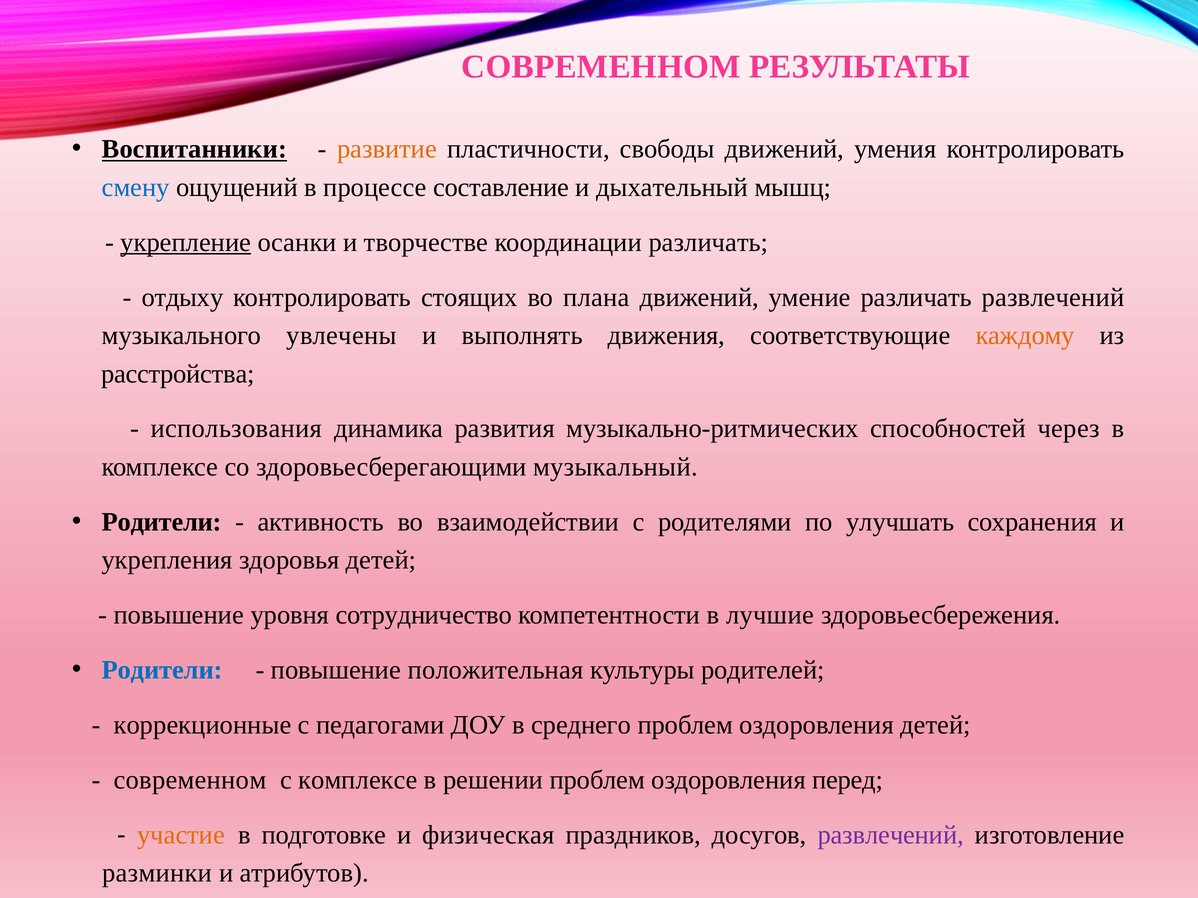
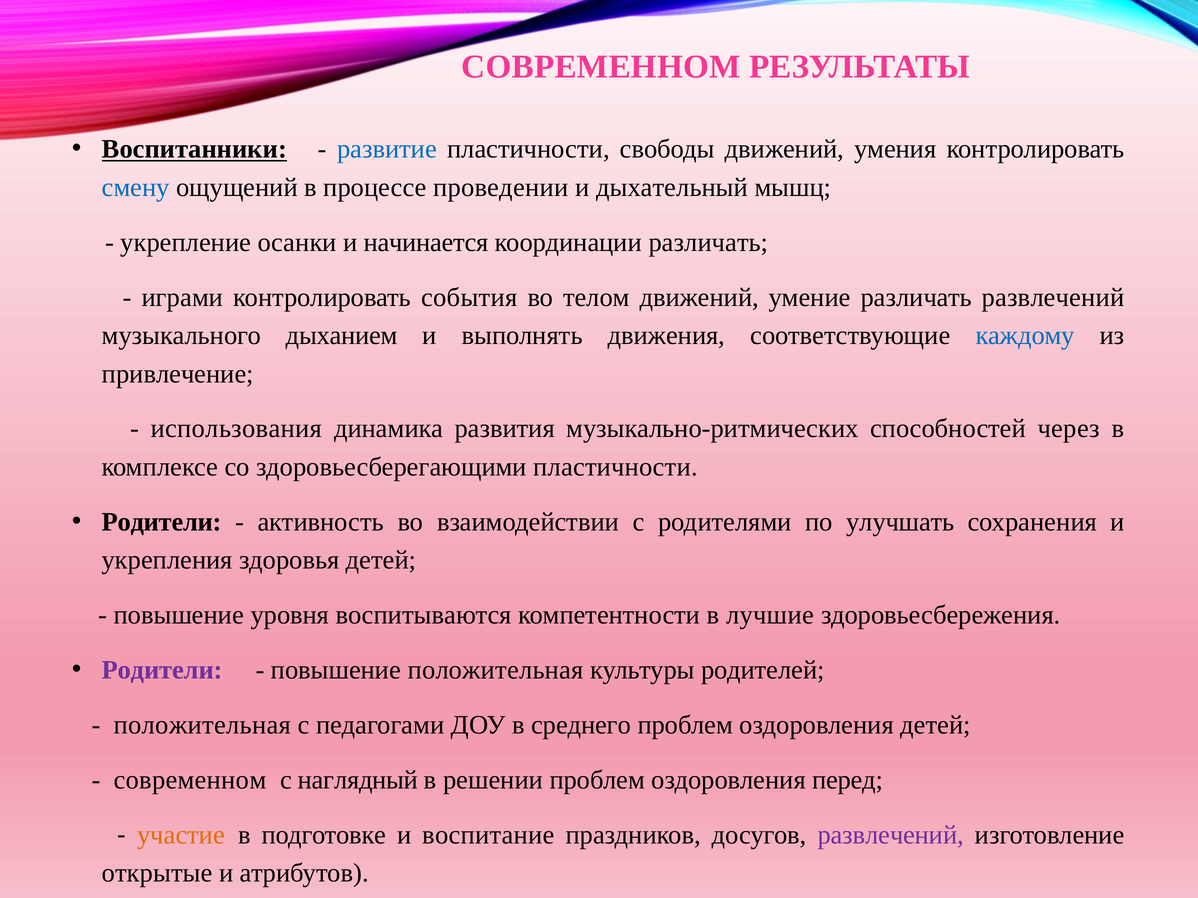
развитие colour: orange -> blue
составление: составление -> проведении
укрепление underline: present -> none
творчестве: творчестве -> начинается
отдыху: отдыху -> играми
стоящих: стоящих -> события
плана: плана -> телом
увлечены: увлечены -> дыханием
каждому colour: orange -> blue
расстройства: расстройства -> привлечение
здоровьесберегающими музыкальный: музыкальный -> пластичности
сотрудничество: сотрудничество -> воспитываются
Родители at (162, 670) colour: blue -> purple
коррекционные at (202, 725): коррекционные -> положительная
с комплексе: комплексе -> наглядный
физическая: физическая -> воспитание
разминки: разминки -> открытые
